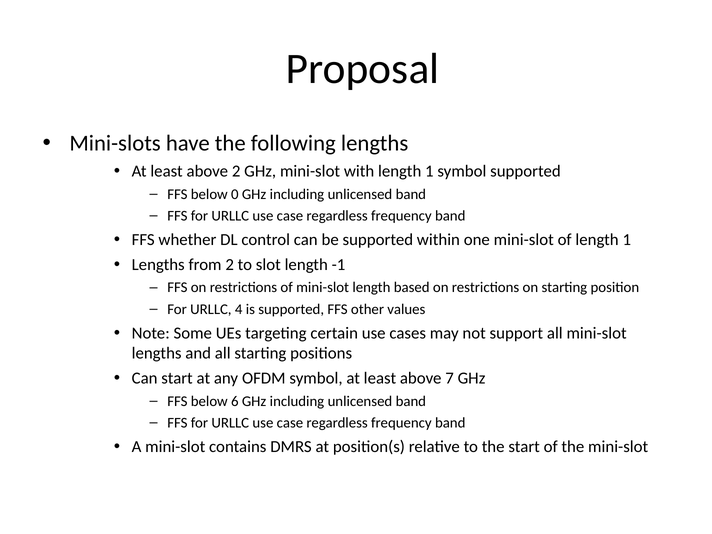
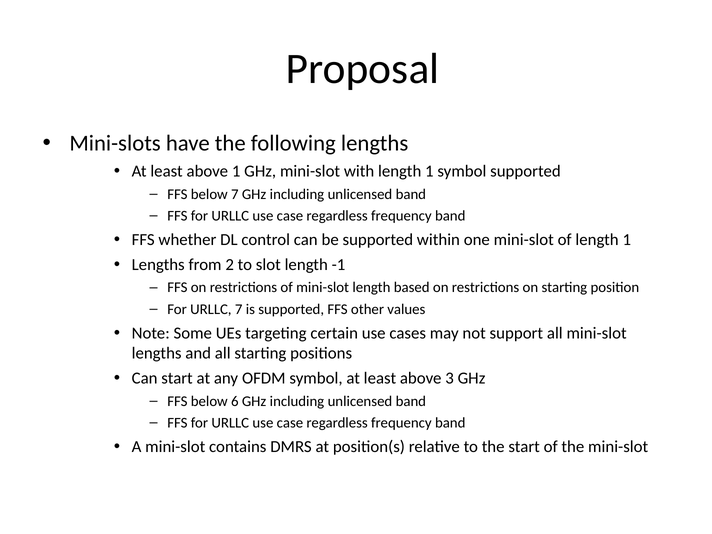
above 2: 2 -> 1
below 0: 0 -> 7
URLLC 4: 4 -> 7
7: 7 -> 3
